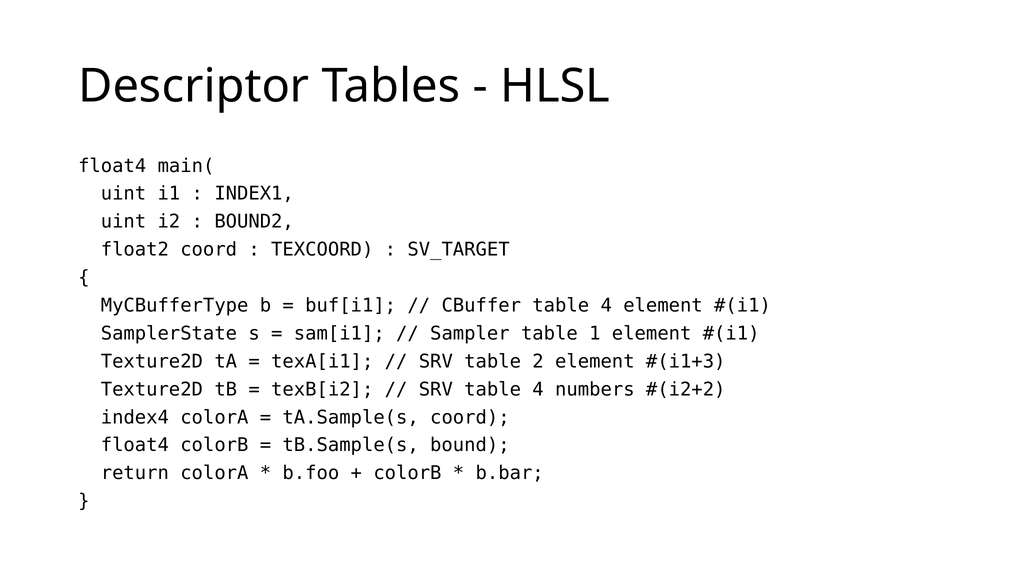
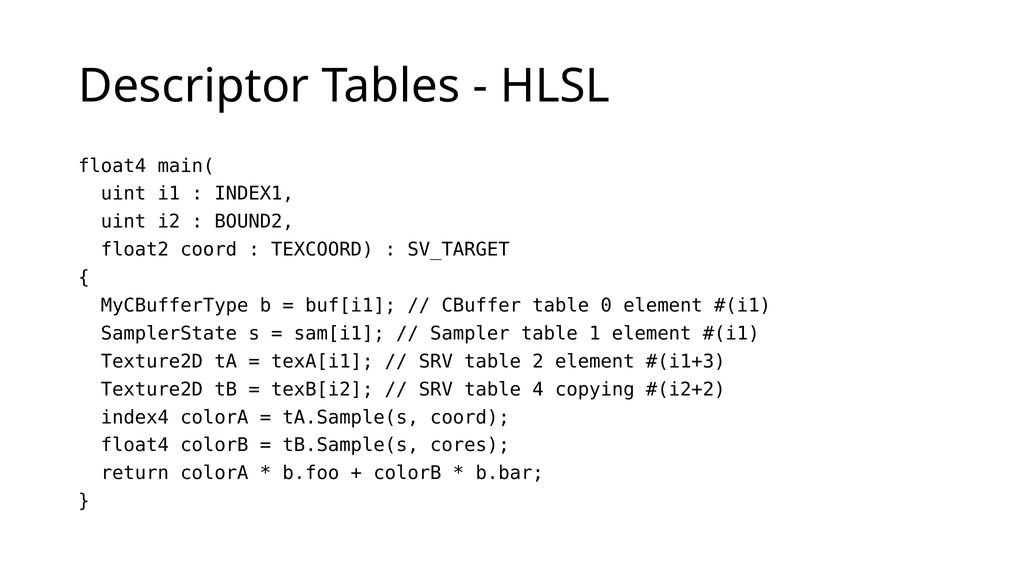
CBuffer table 4: 4 -> 0
numbers: numbers -> copying
bound: bound -> cores
